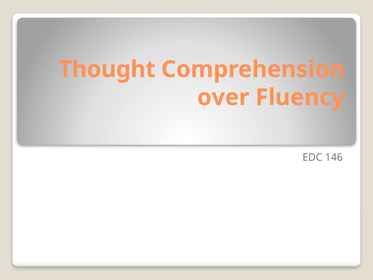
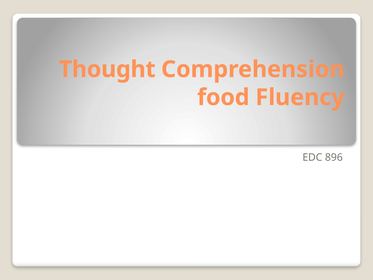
over: over -> food
146: 146 -> 896
